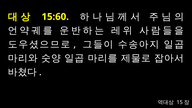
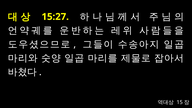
15:60: 15:60 -> 15:27
